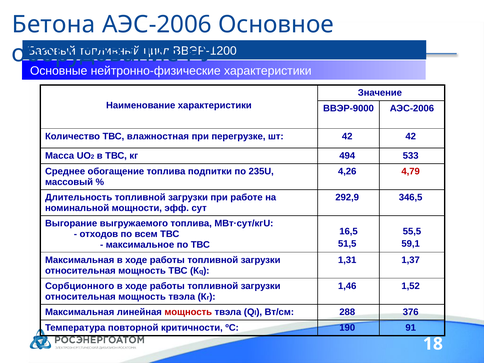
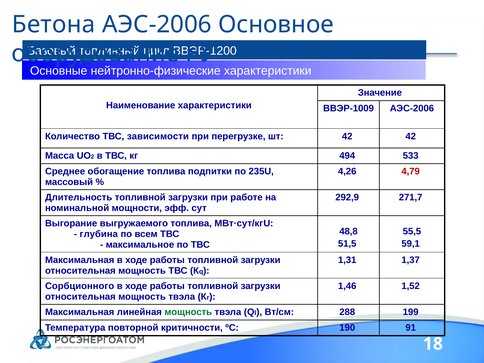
ВВЭР-9000: ВВЭР-9000 -> ВВЭР-1009
влажностная: влажностная -> зависимости
346,5: 346,5 -> 271,7
16,5: 16,5 -> 48,8
отходов: отходов -> глубина
мощность at (188, 312) colour: red -> green
376: 376 -> 199
